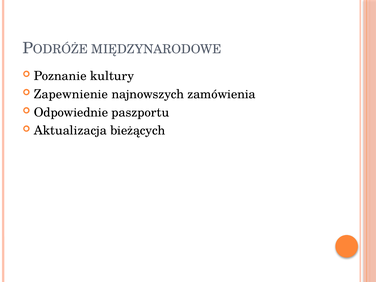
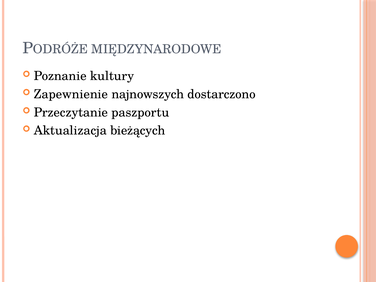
zamówienia: zamówienia -> dostarczono
Odpowiednie: Odpowiednie -> Przeczytanie
